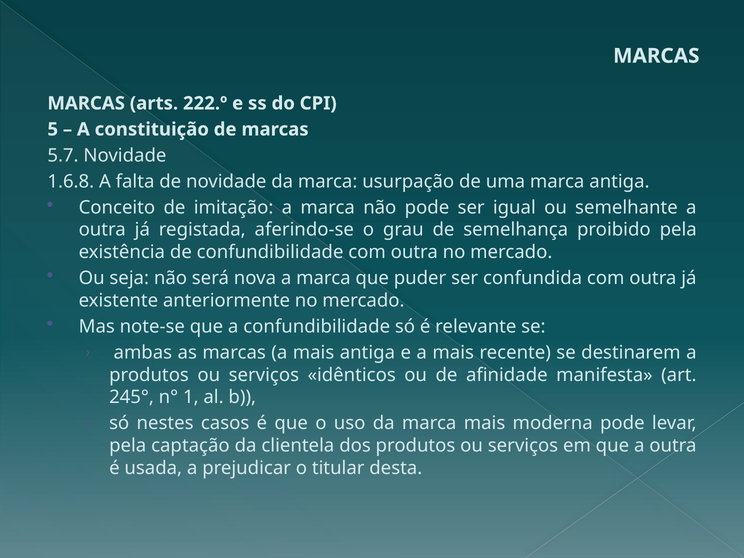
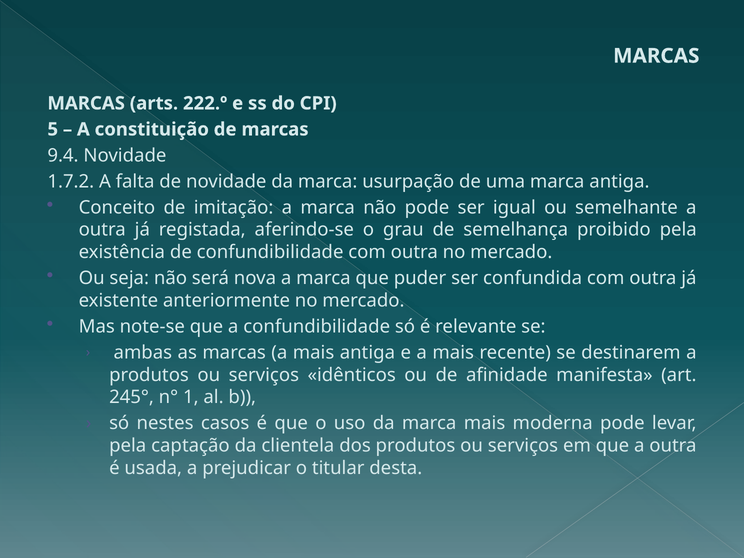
5.7: 5.7 -> 9.4
1.6.8: 1.6.8 -> 1.7.2
